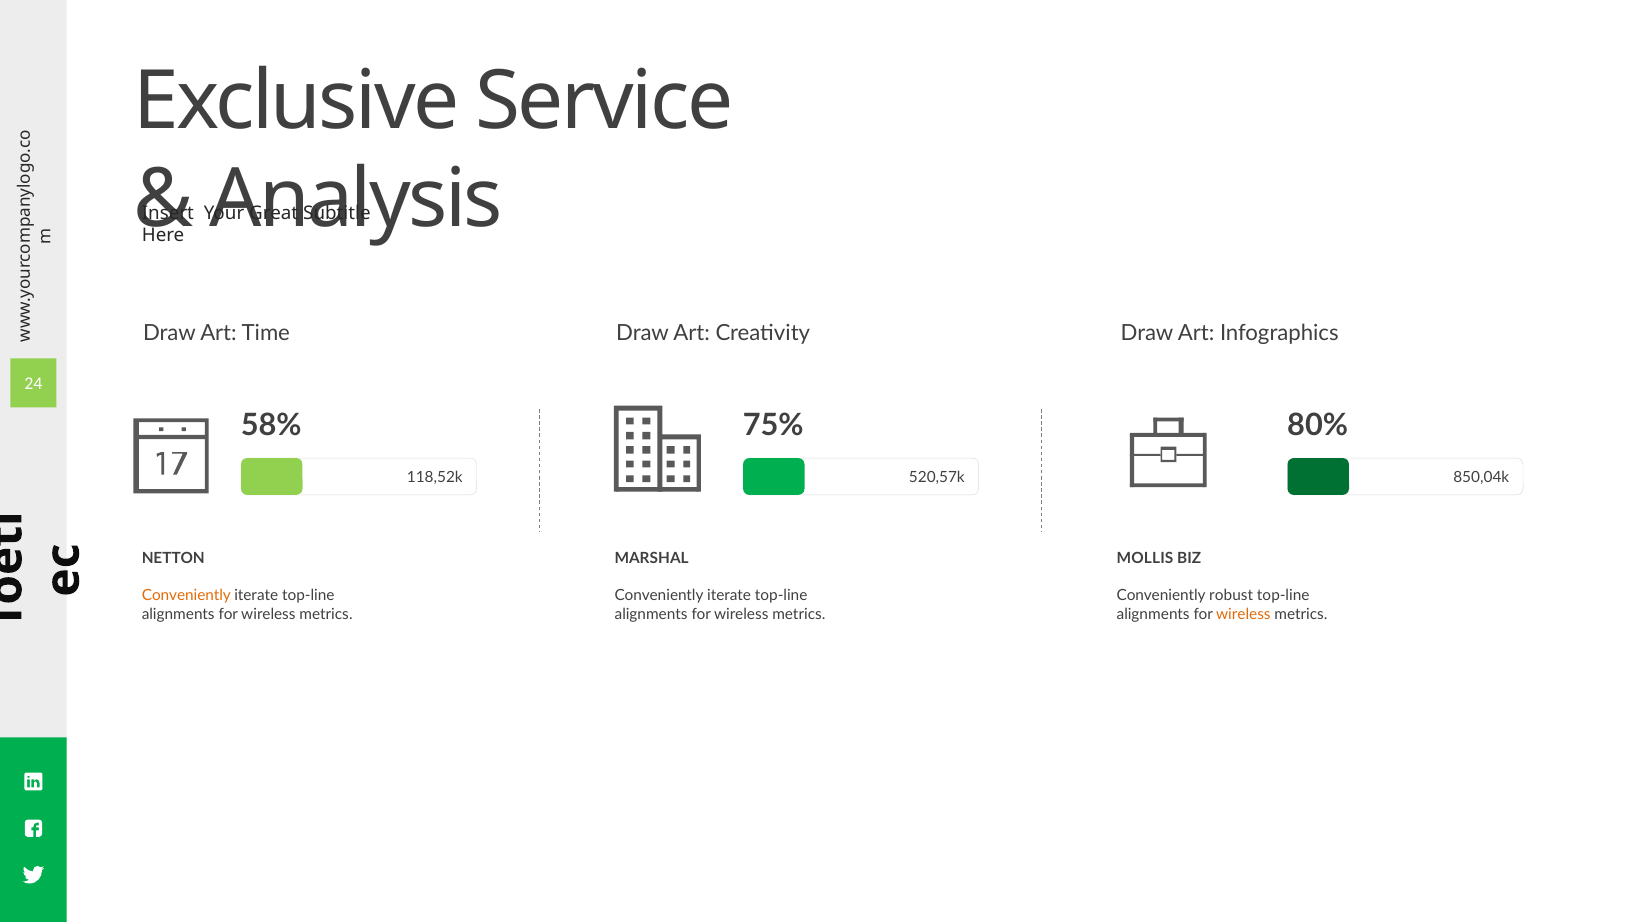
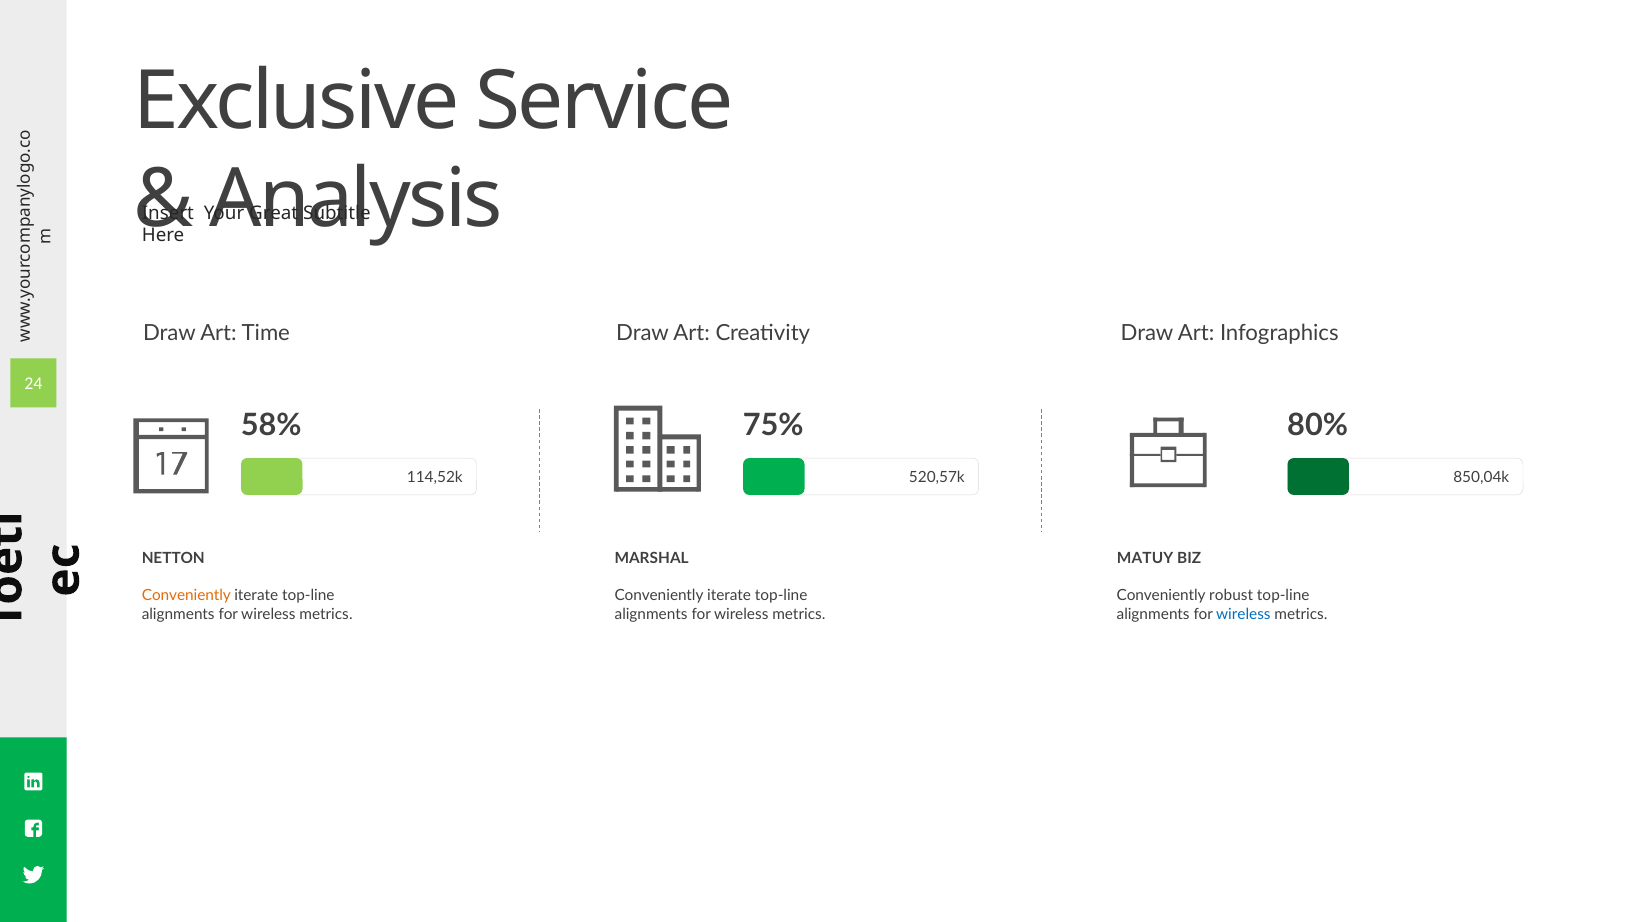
118,52k: 118,52k -> 114,52k
MOLLIS: MOLLIS -> MATUY
wireless at (1243, 614) colour: orange -> blue
